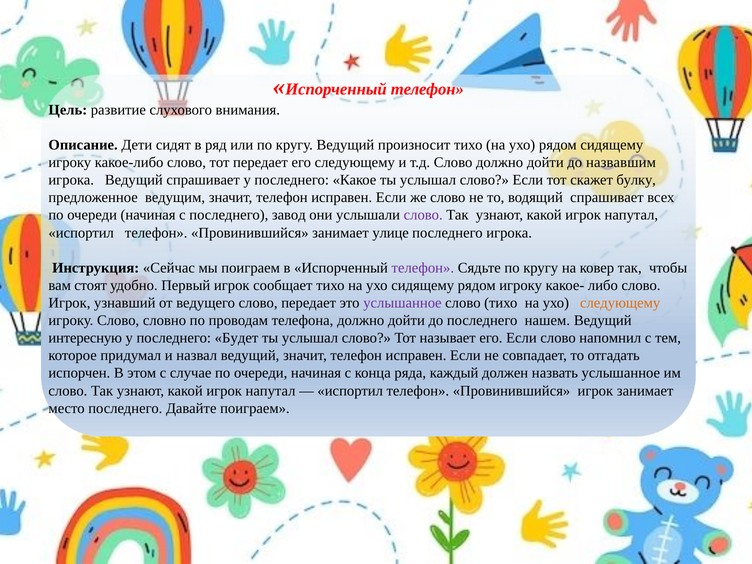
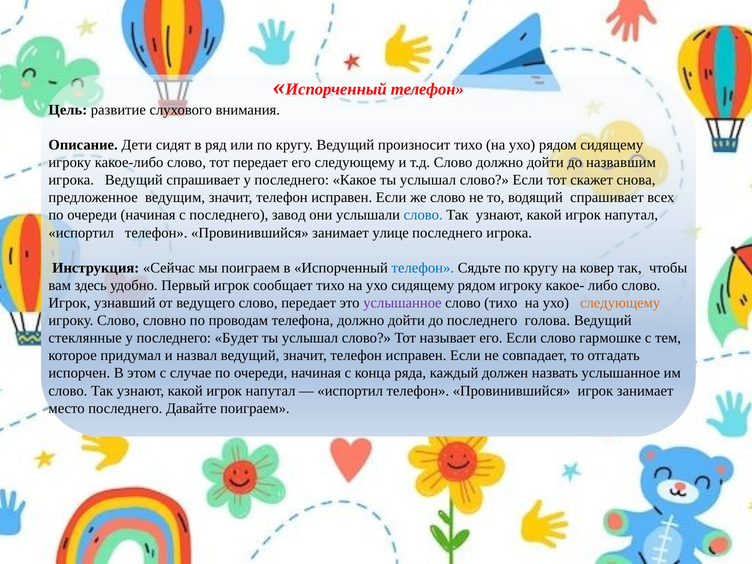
булку: булку -> снова
слово at (423, 215) colour: purple -> blue
телефон at (423, 268) colour: purple -> blue
стоят: стоят -> здесь
нашем: нашем -> голова
интересную: интересную -> стеклянные
напомнил: напомнил -> гармошке
